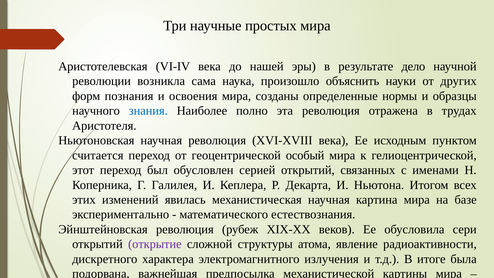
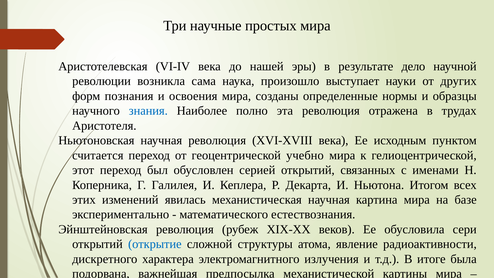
произошло объяснить: объяснить -> выступает
особый: особый -> учебно
открытие colour: purple -> blue
